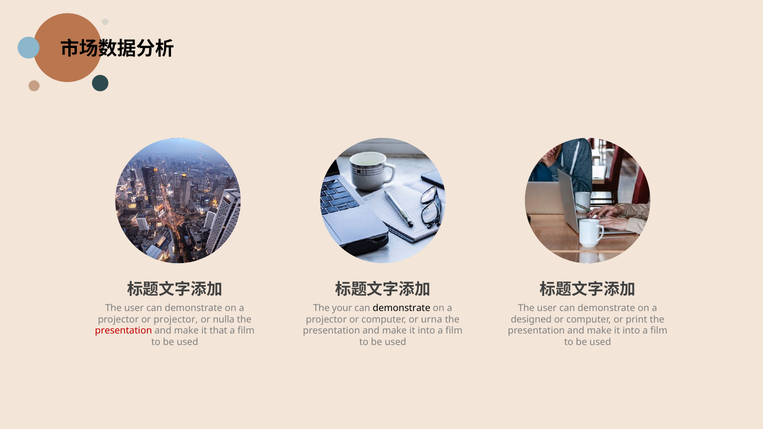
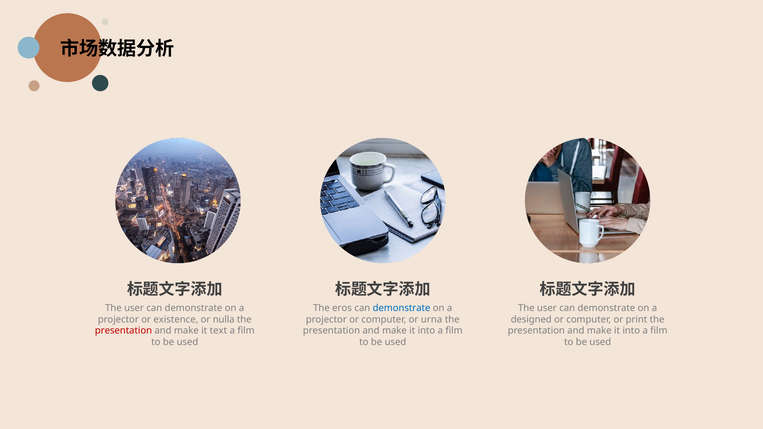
your: your -> eros
demonstrate at (402, 308) colour: black -> blue
or projector: projector -> existence
that: that -> text
